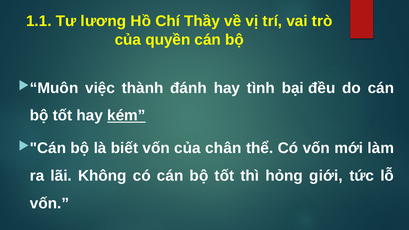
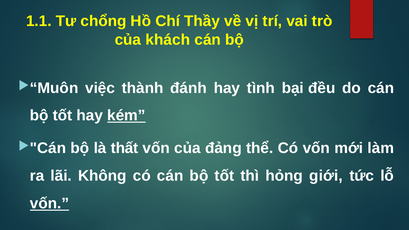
lương: lương -> chổng
quyền: quyền -> khách
biết: biết -> thất
chân: chân -> đảng
vốn at (49, 204) underline: none -> present
